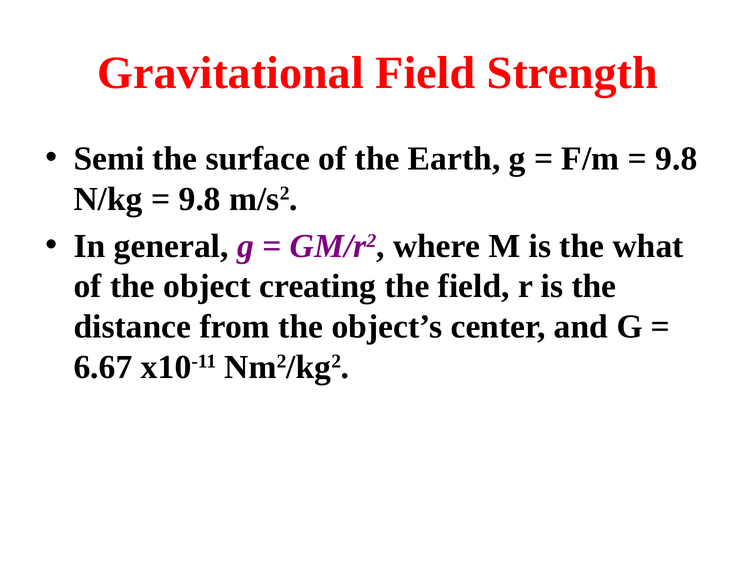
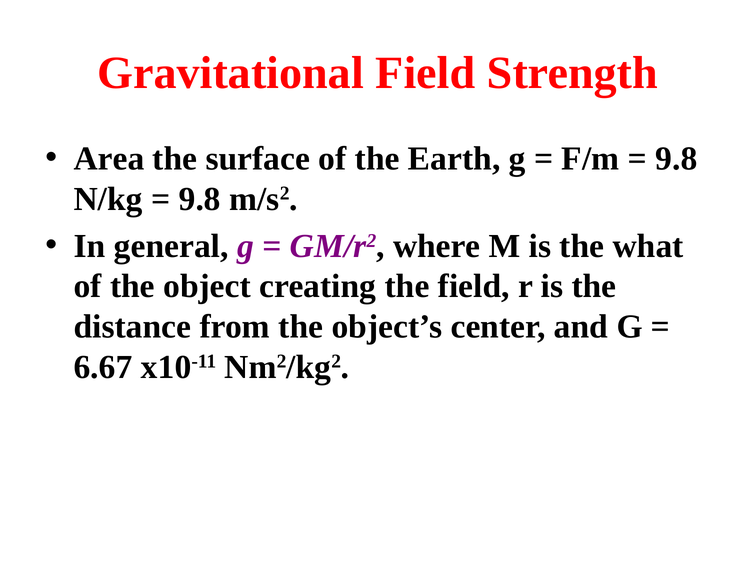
Semi: Semi -> Area
